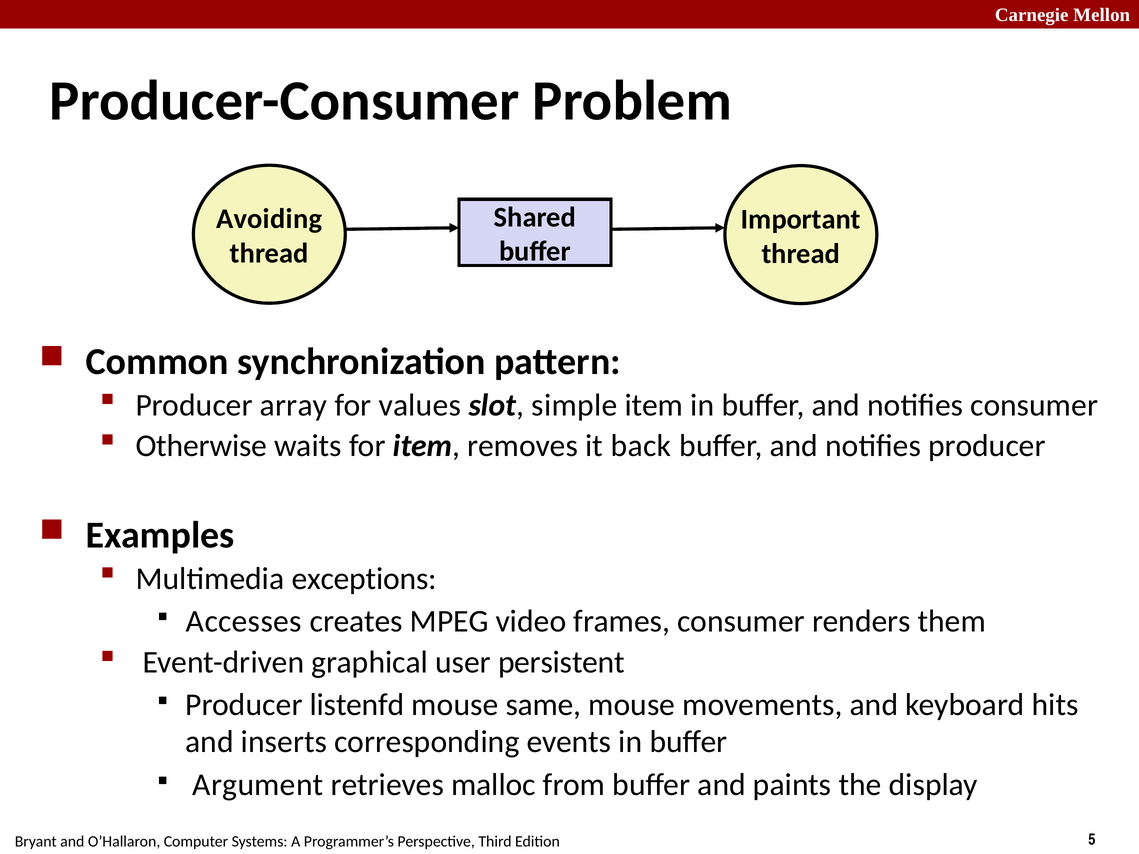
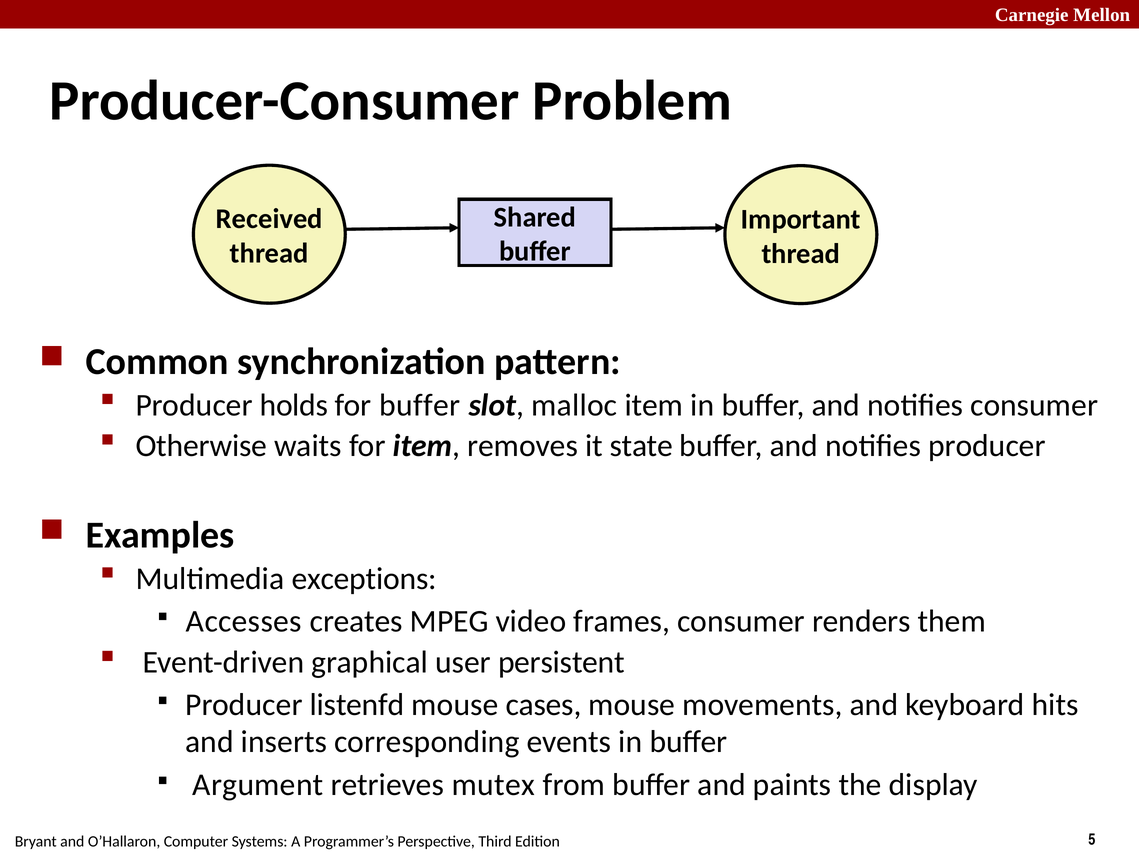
Avoiding: Avoiding -> Received
array: array -> holds
for values: values -> buffer
simple: simple -> malloc
back: back -> state
same: same -> cases
malloc: malloc -> mutex
